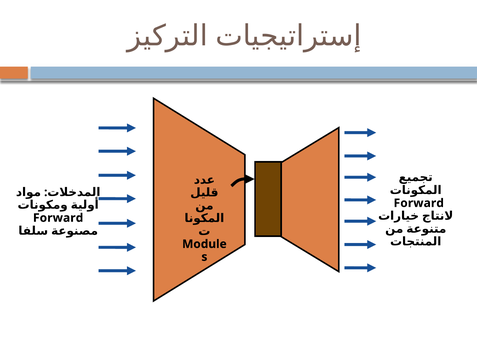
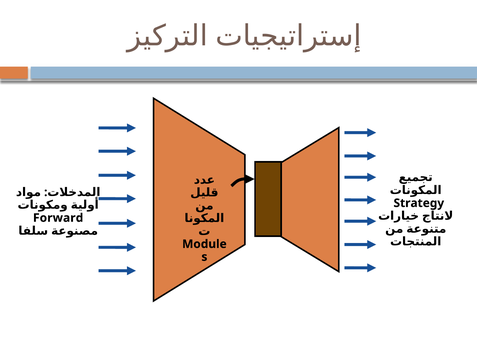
Forward at (419, 204): Forward -> Strategy
